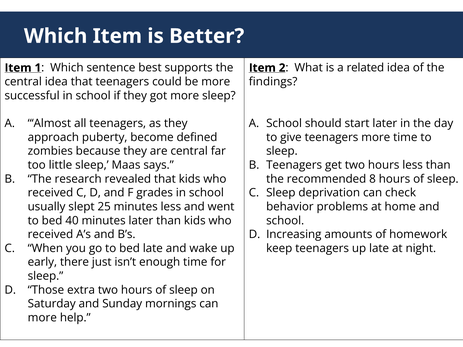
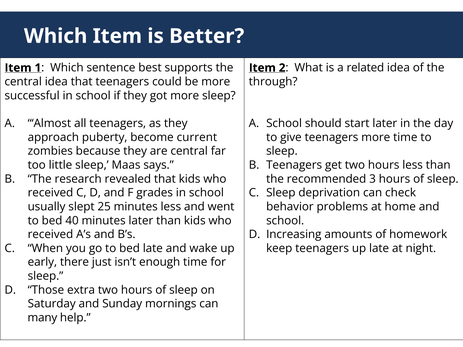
findings: findings -> through
defined: defined -> current
8: 8 -> 3
more at (42, 318): more -> many
